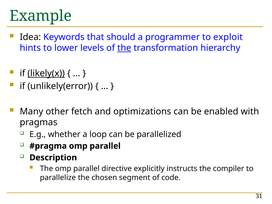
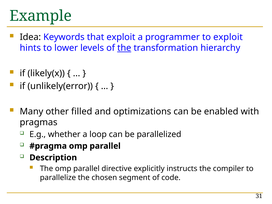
that should: should -> exploit
likely(x underline: present -> none
fetch: fetch -> filled
